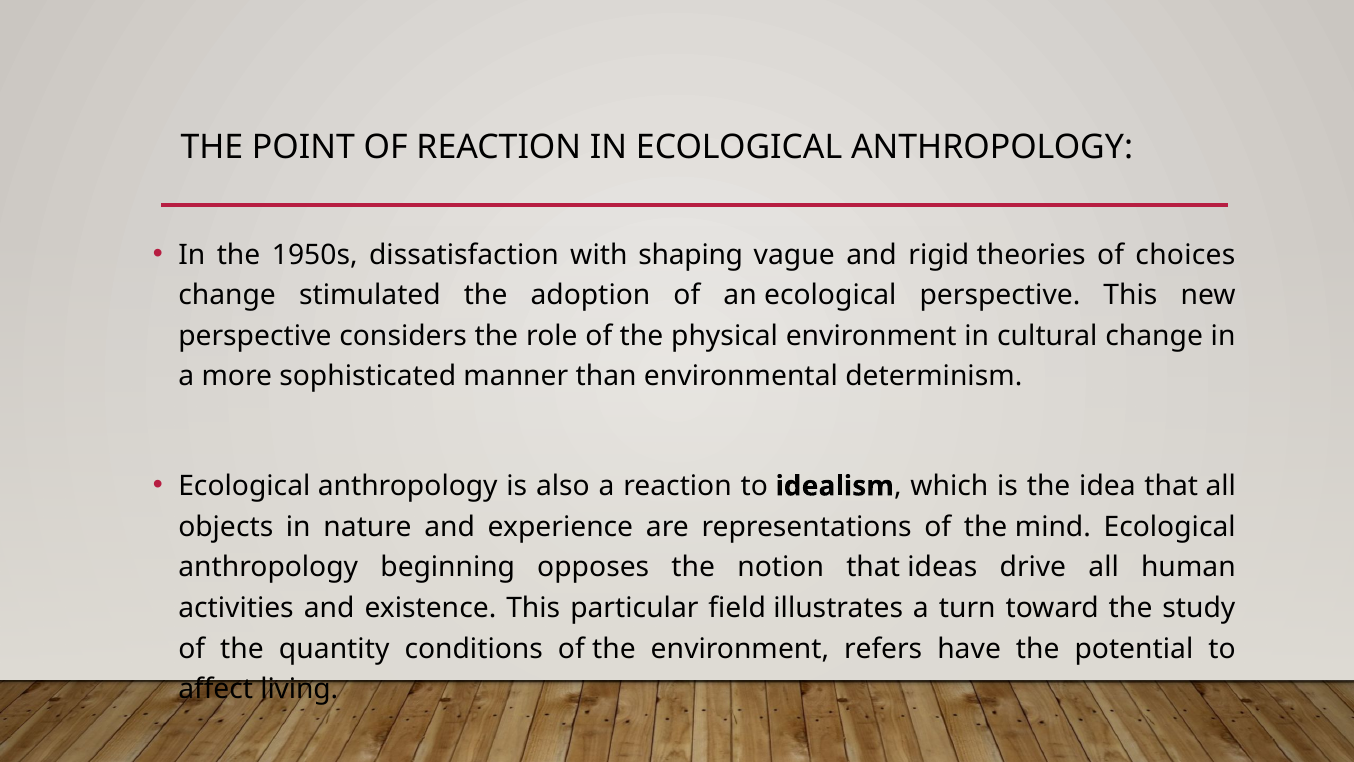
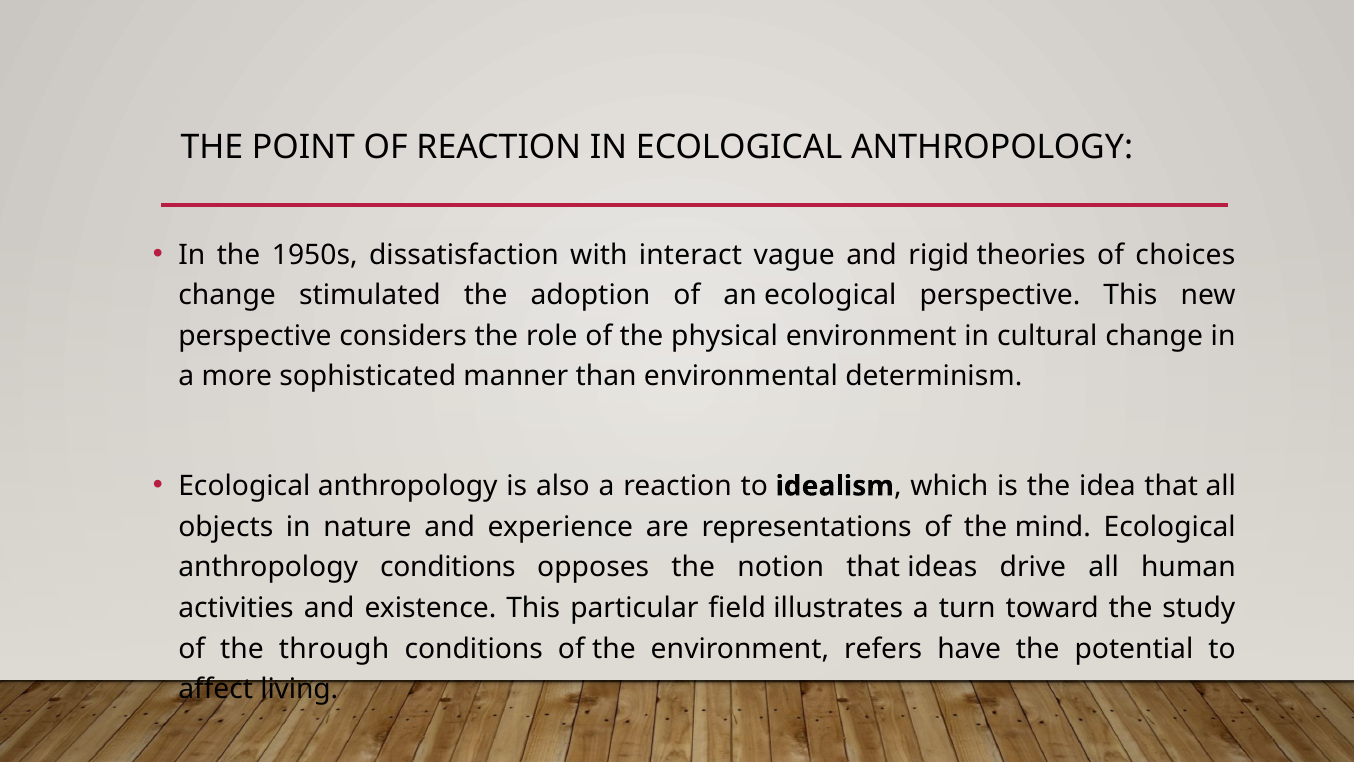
shaping: shaping -> interact
anthropology beginning: beginning -> conditions
quantity: quantity -> through
